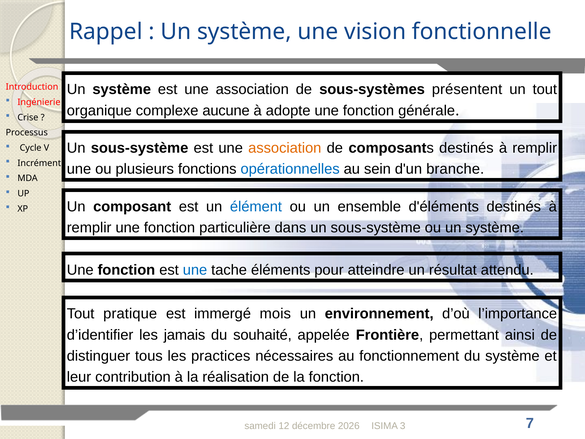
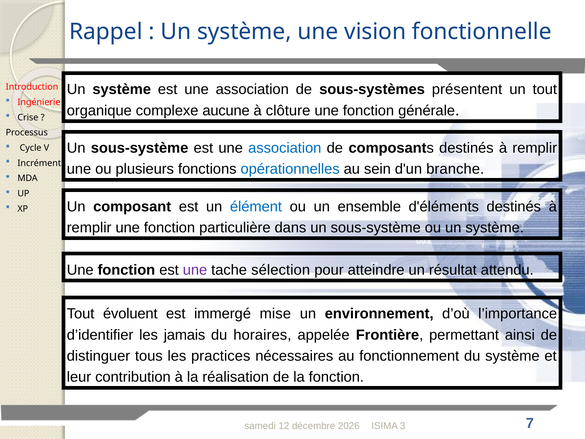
adopte: adopte -> clôture
association at (285, 148) colour: orange -> blue
une at (195, 270) colour: blue -> purple
éléments: éléments -> sélection
pratique: pratique -> évoluent
mois: mois -> mise
souhaité: souhaité -> horaires
